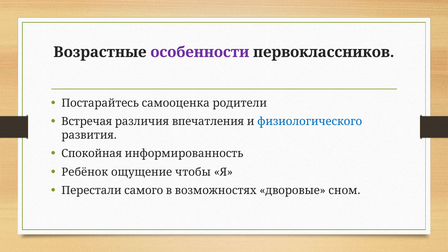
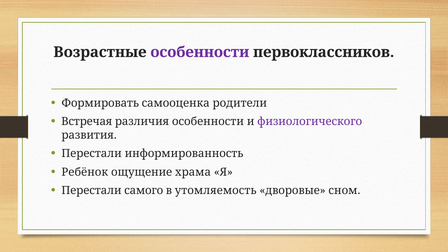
Постарайтесь: Постарайтесь -> Формировать
различия впечатления: впечатления -> особенности
физиологического colour: blue -> purple
Спокойная at (92, 154): Спокойная -> Перестали
чтобы: чтобы -> храма
возможностях: возможностях -> утомляемость
